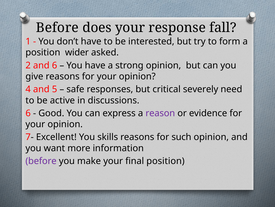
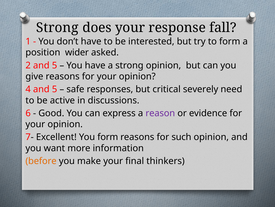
Before at (57, 27): Before -> Strong
2 and 6: 6 -> 5
You skills: skills -> form
before at (41, 160) colour: purple -> orange
final position: position -> thinkers
